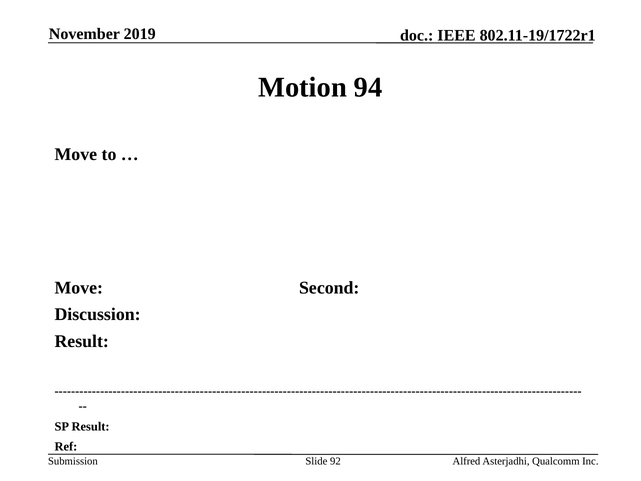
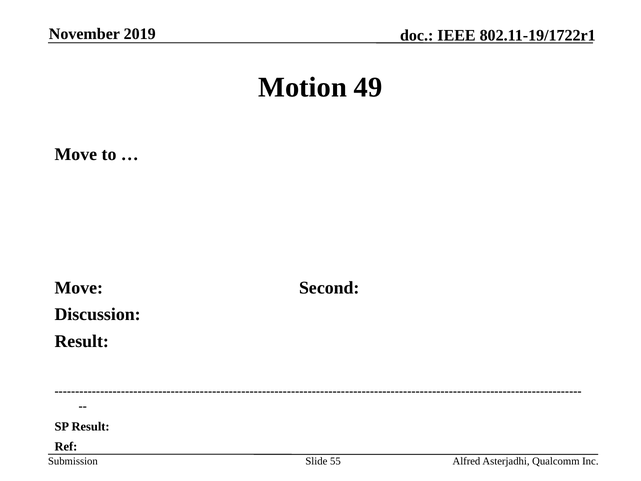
94: 94 -> 49
92: 92 -> 55
